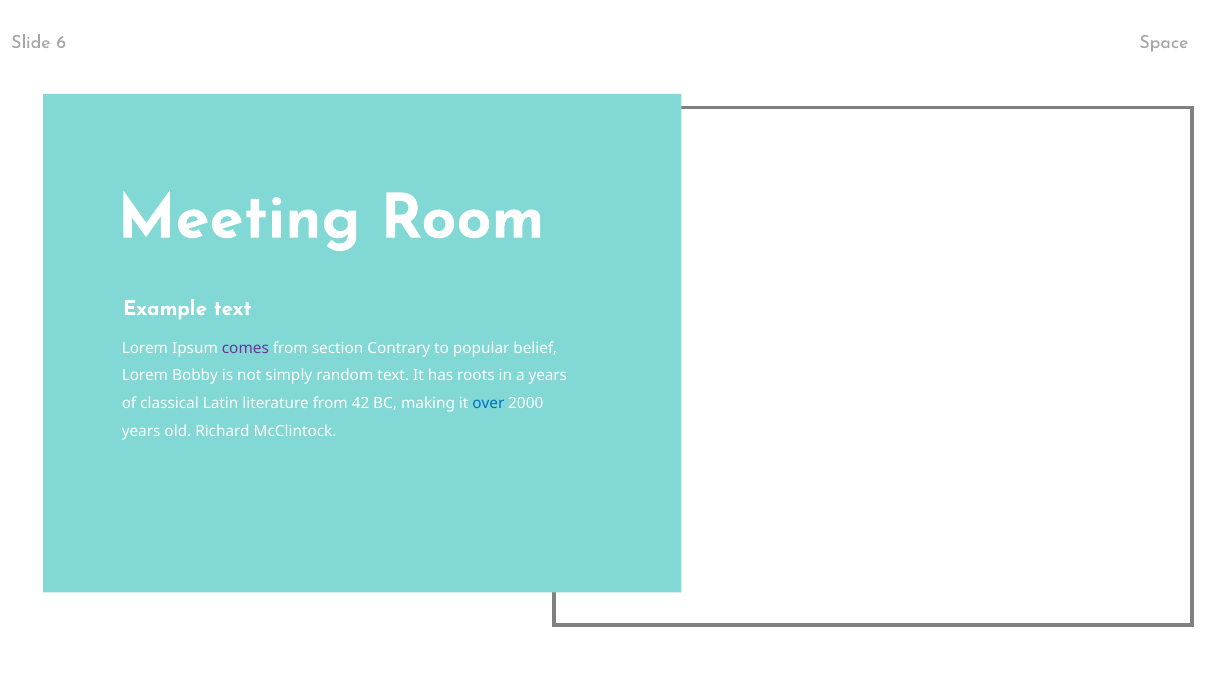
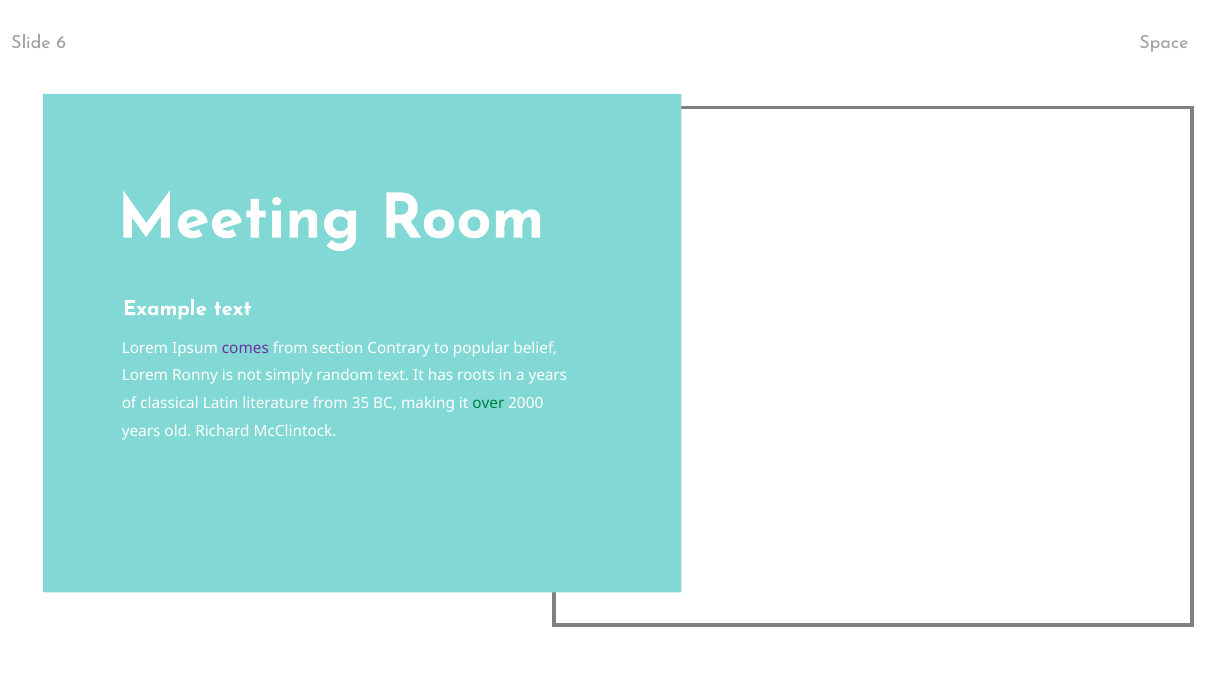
Bobby: Bobby -> Ronny
42: 42 -> 35
over colour: blue -> green
